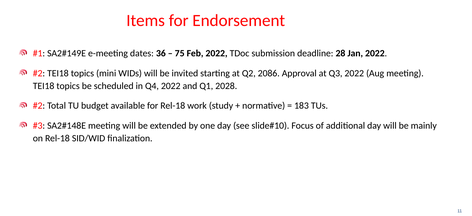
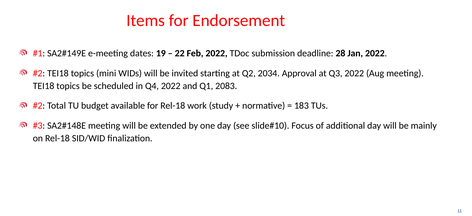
36: 36 -> 19
75: 75 -> 22
2086: 2086 -> 2034
2028: 2028 -> 2083
